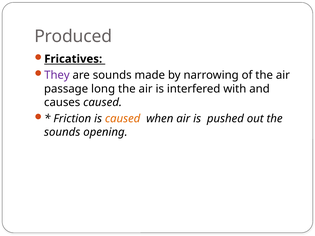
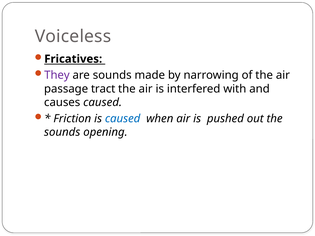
Produced: Produced -> Voiceless
long: long -> tract
caused at (123, 119) colour: orange -> blue
